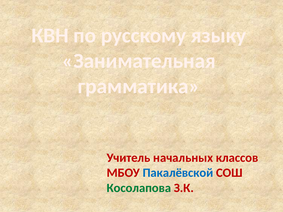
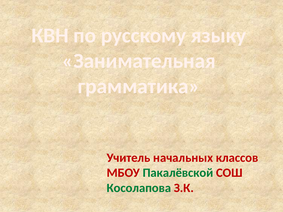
Пакалёвской colour: blue -> green
